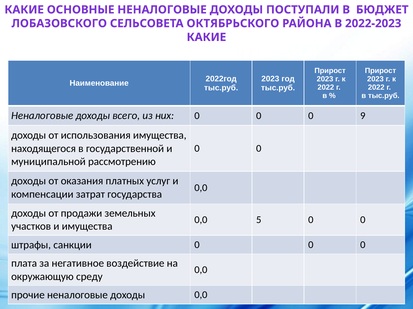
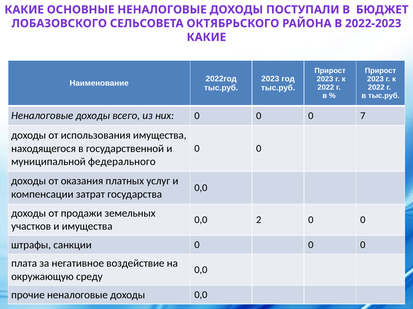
0 9: 9 -> 7
рассмотрению: рассмотрению -> федерального
5: 5 -> 2
